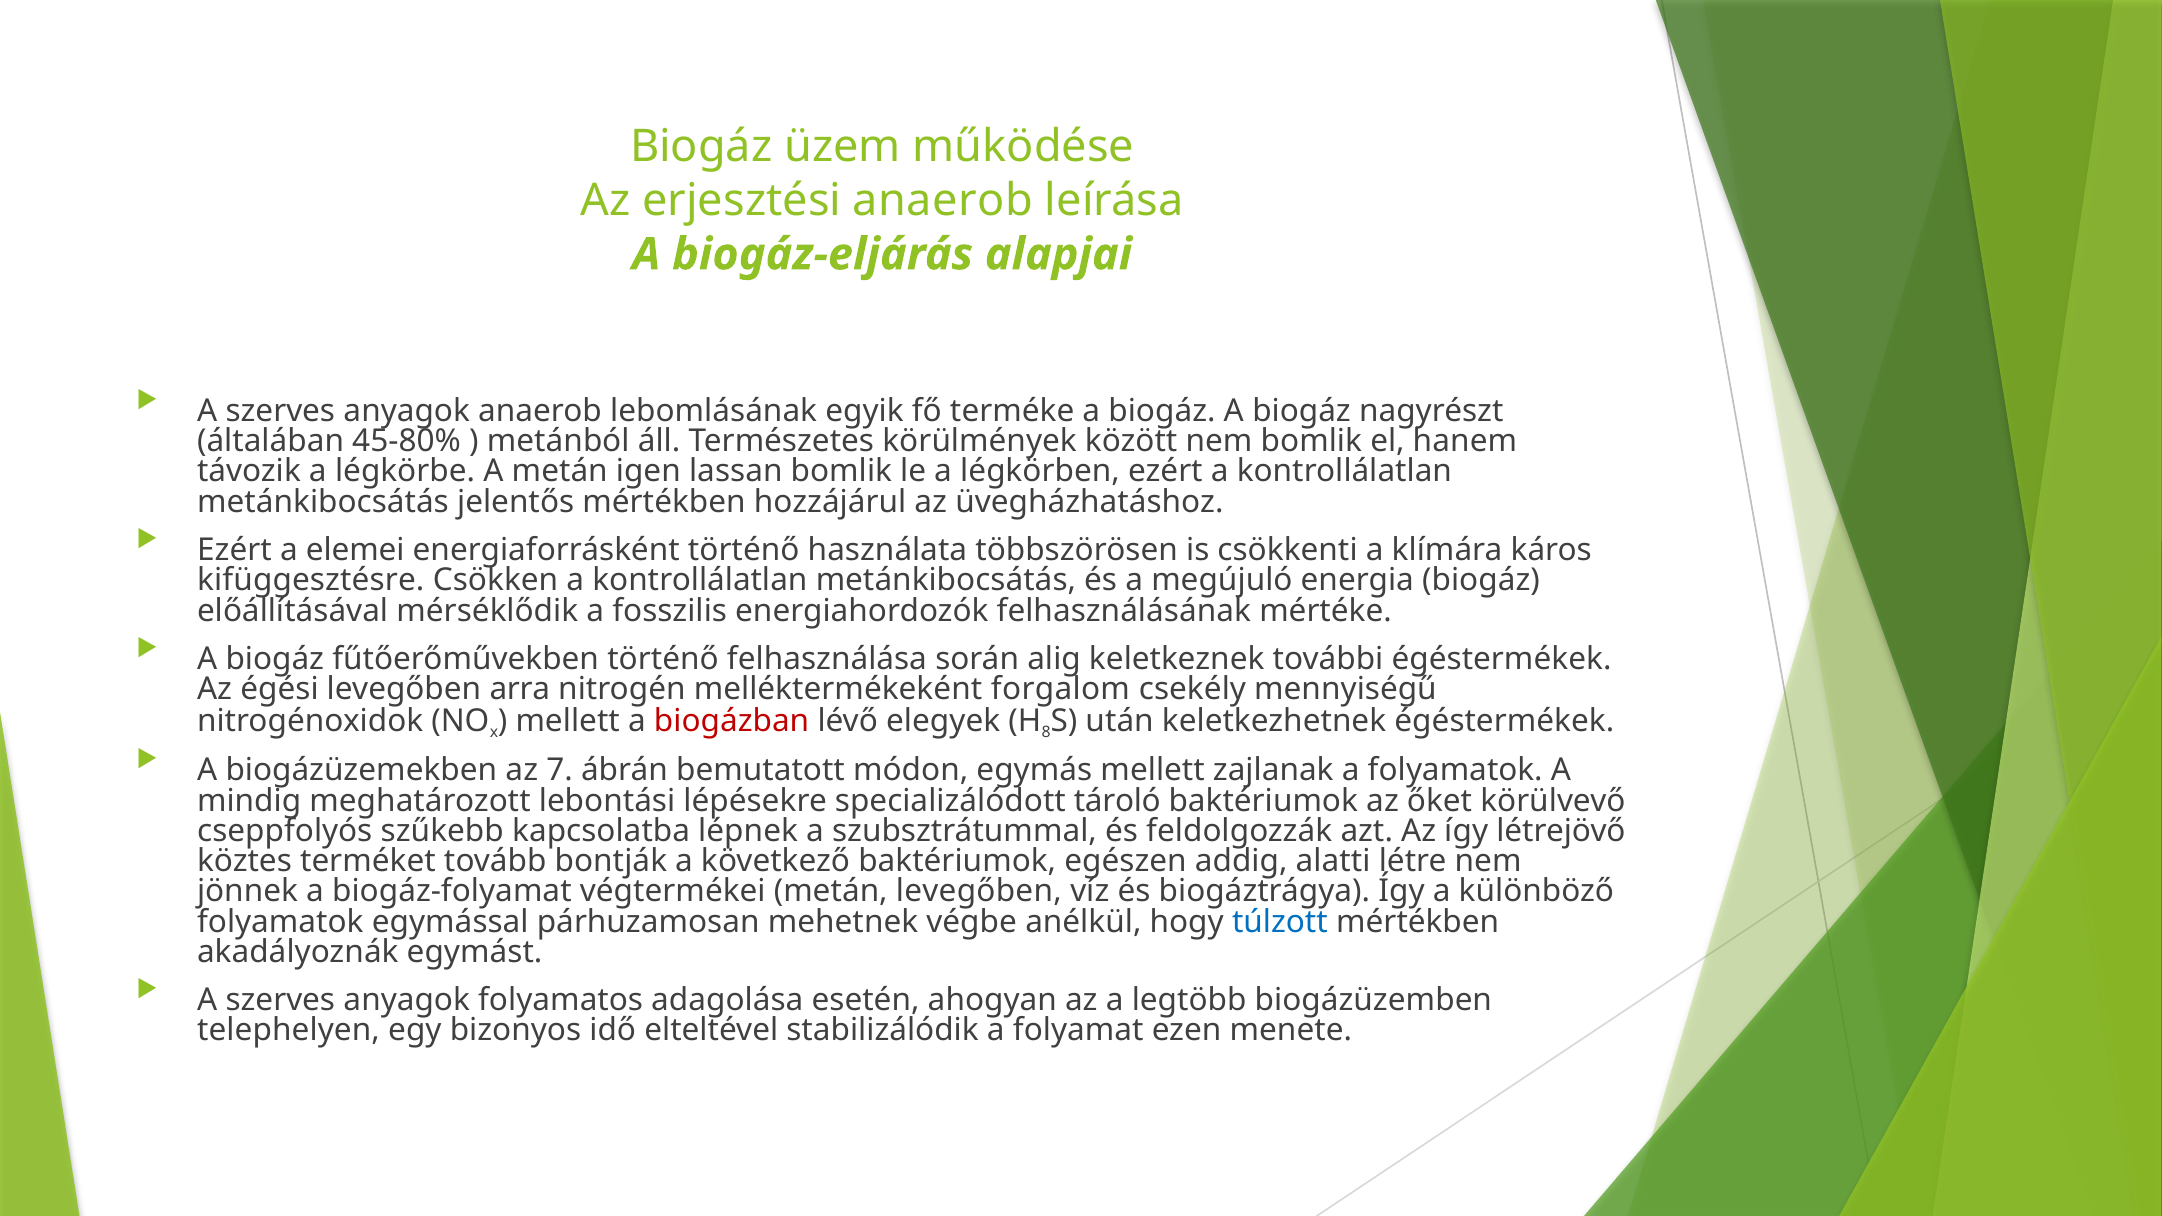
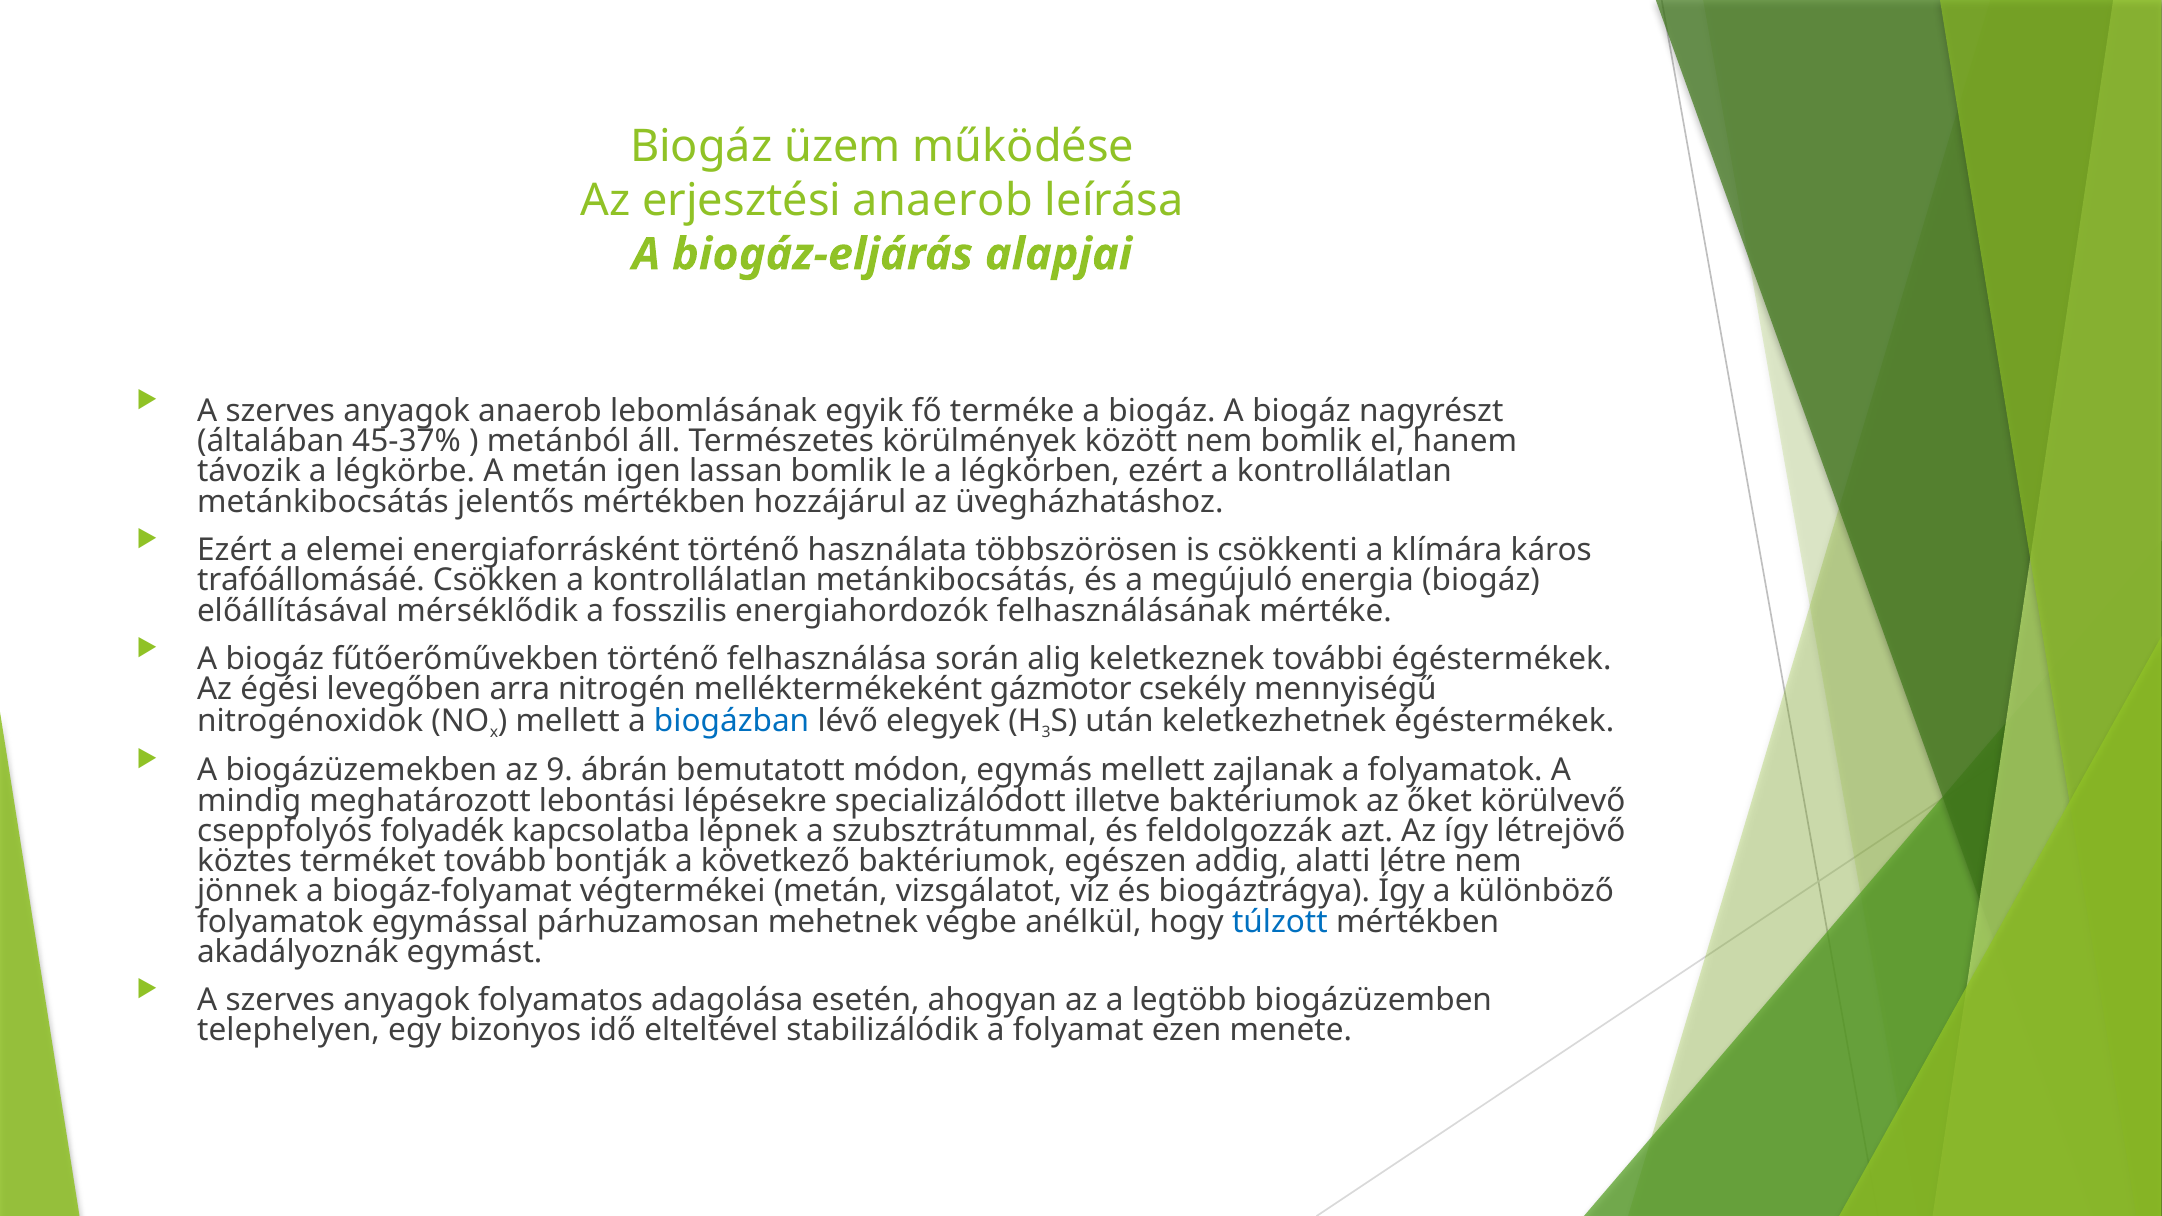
45-80%: 45-80% -> 45-37%
kifüggesztésre: kifüggesztésre -> trafóállomásáé
forgalom: forgalom -> gázmotor
biogázban colour: red -> blue
8: 8 -> 3
7: 7 -> 9
tároló: tároló -> illetve
szűkebb: szűkebb -> folyadék
metán levegőben: levegőben -> vizsgálatot
